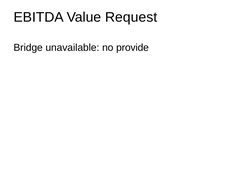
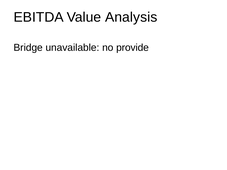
Request: Request -> Analysis
